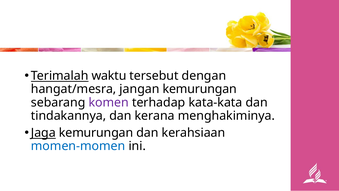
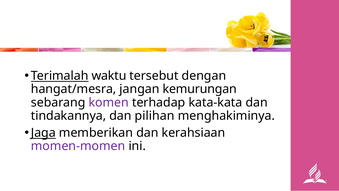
kerana: kerana -> pilihan
Jaga kemurungan: kemurungan -> memberikan
momen-momen colour: blue -> purple
